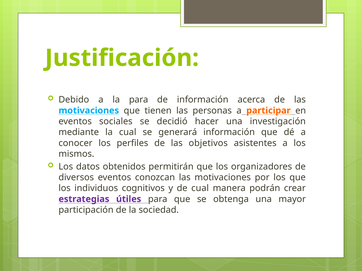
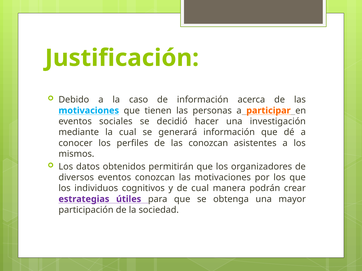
la para: para -> caso
las objetivos: objetivos -> conozcan
